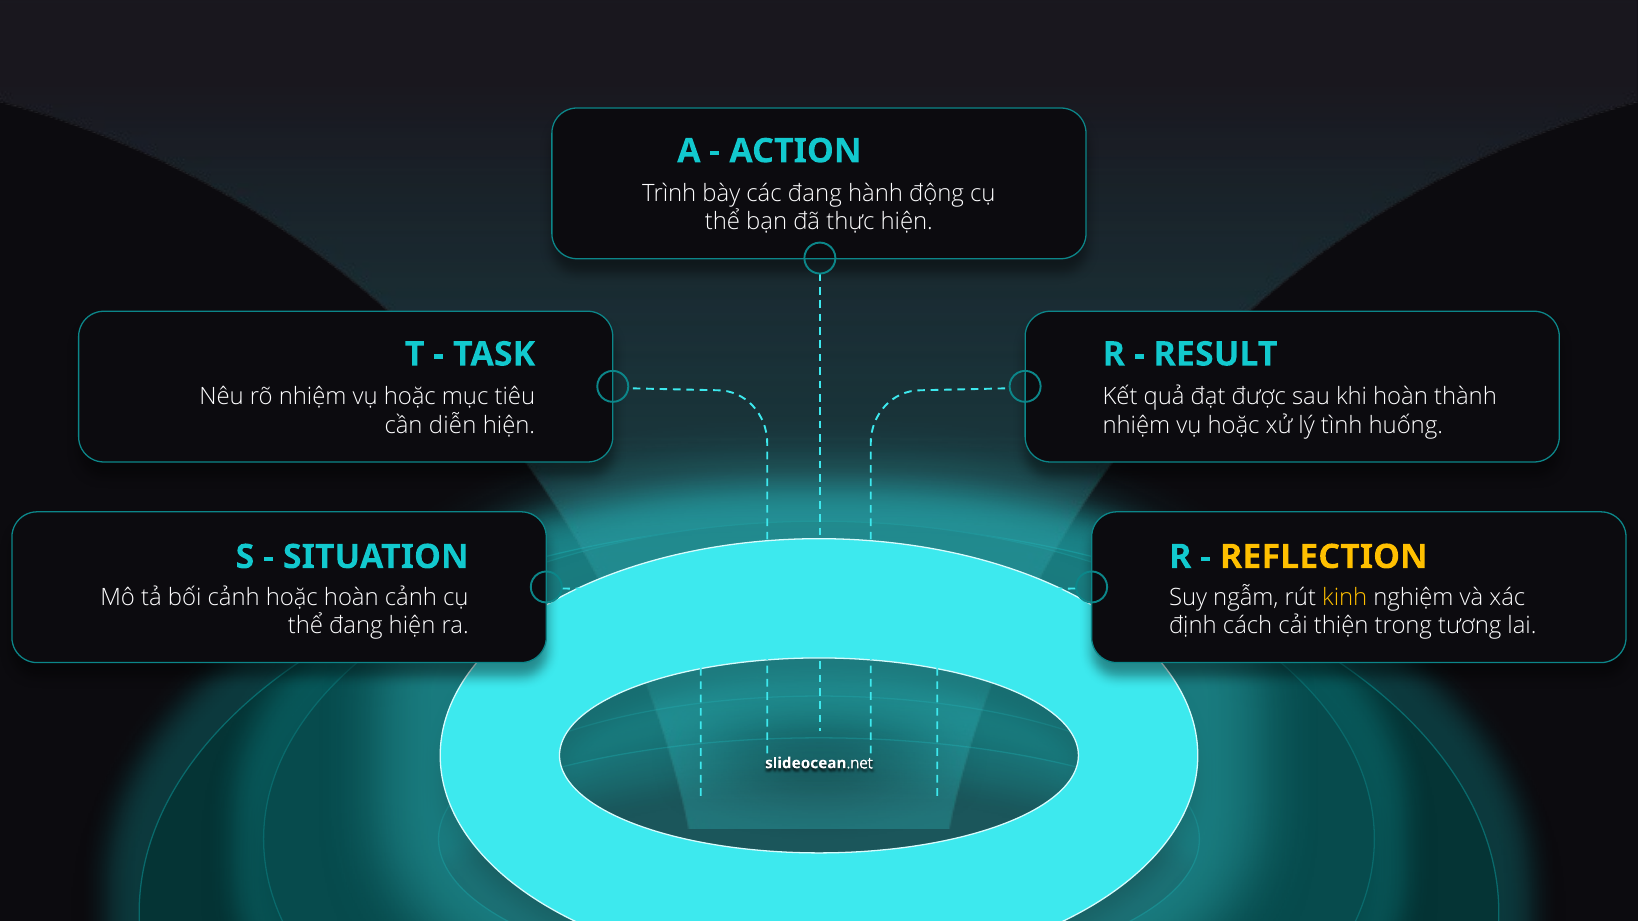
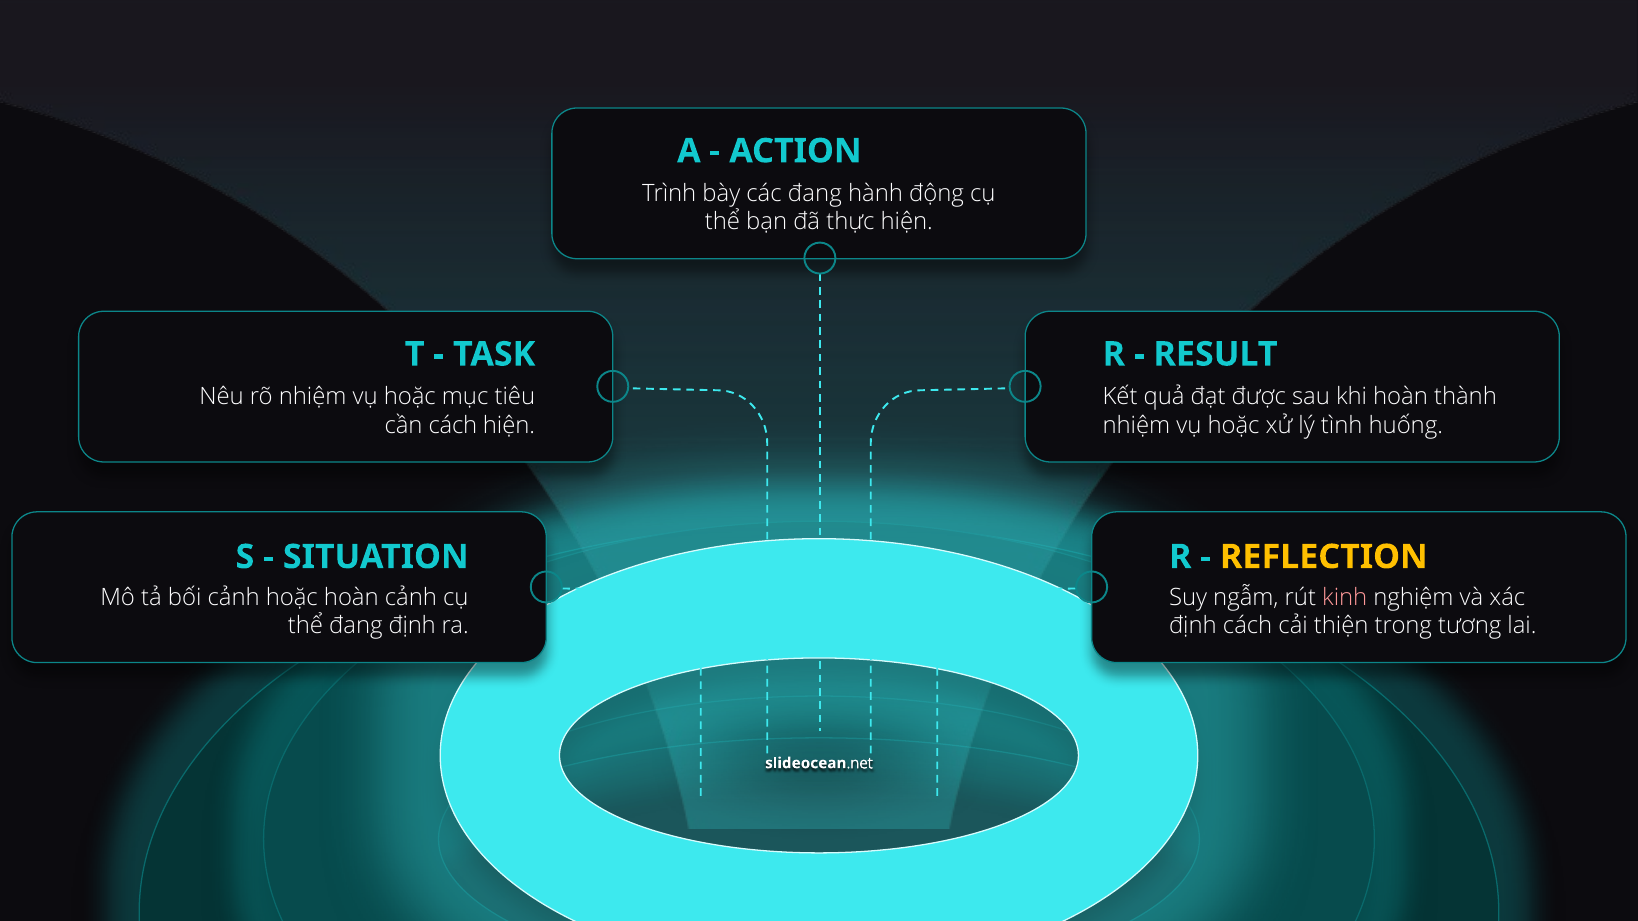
cần diễn: diễn -> cách
kinh colour: yellow -> pink
đang hiện: hiện -> định
